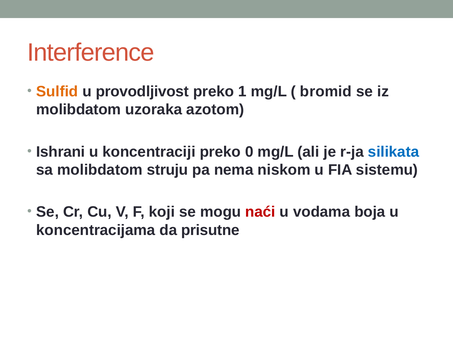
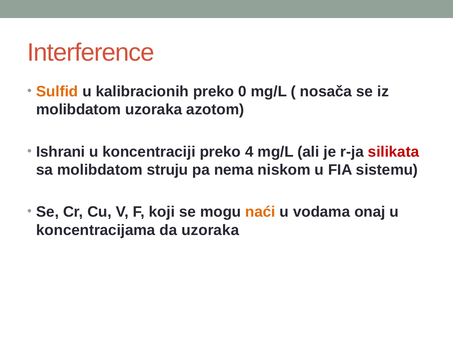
provodljivost: provodljivost -> kalibracionih
1: 1 -> 0
bromid: bromid -> nosača
0: 0 -> 4
silikata colour: blue -> red
naći colour: red -> orange
boja: boja -> onaj
da prisutne: prisutne -> uzoraka
